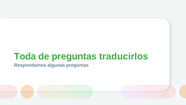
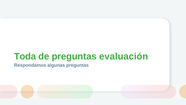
traducirlos: traducirlos -> evaluación
